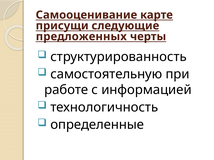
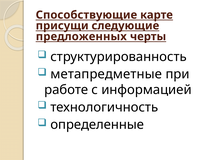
Самооценивание: Самооценивание -> Способствующие
самостоятельную: самостоятельную -> метапредметные
